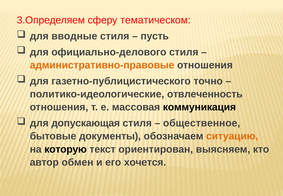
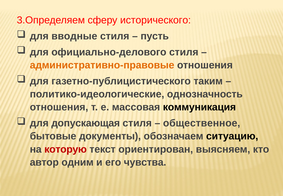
тематическом: тематическом -> исторического
точно: точно -> таким
отвлеченность: отвлеченность -> однозначность
ситуацию colour: orange -> black
которую colour: black -> red
обмен: обмен -> одним
хочется: хочется -> чувства
